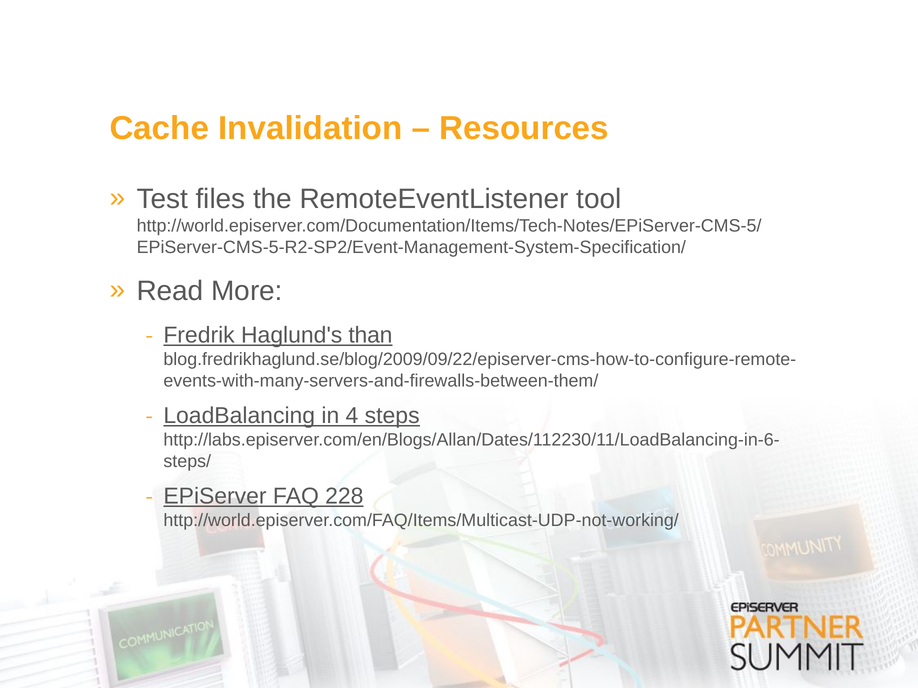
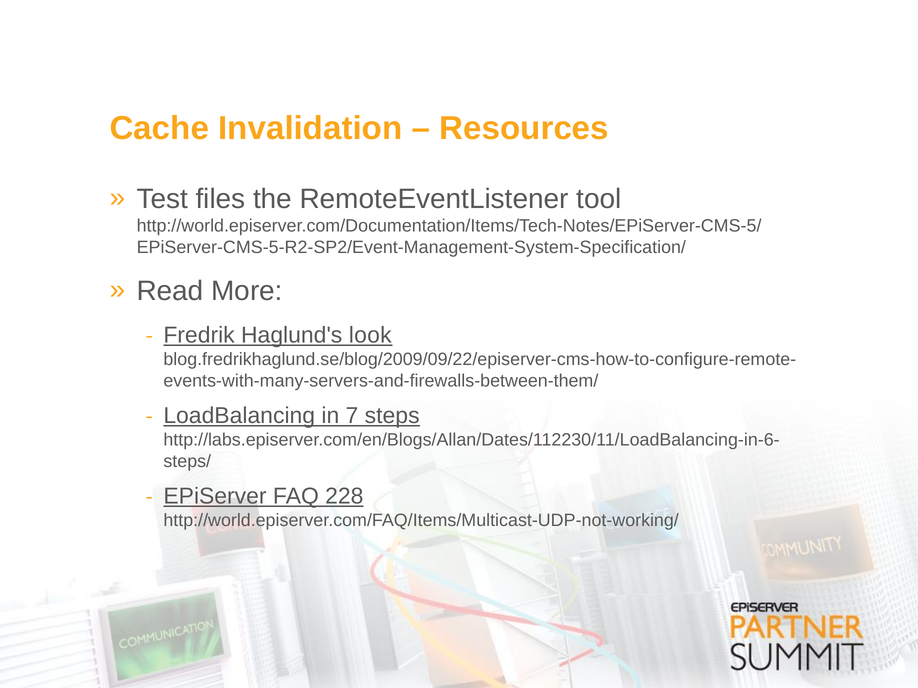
than: than -> look
4: 4 -> 7
